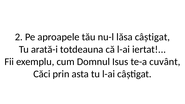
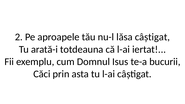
cuvânt: cuvânt -> bucurii
